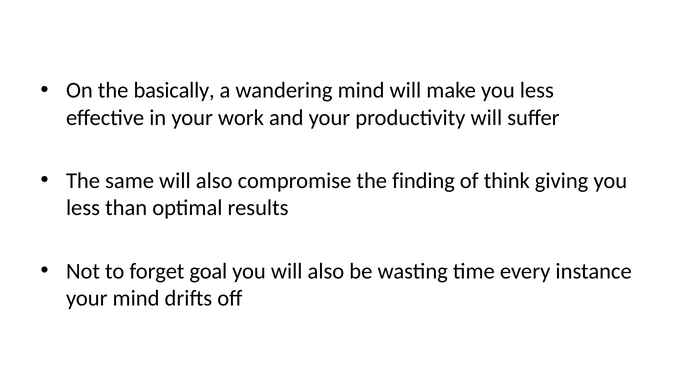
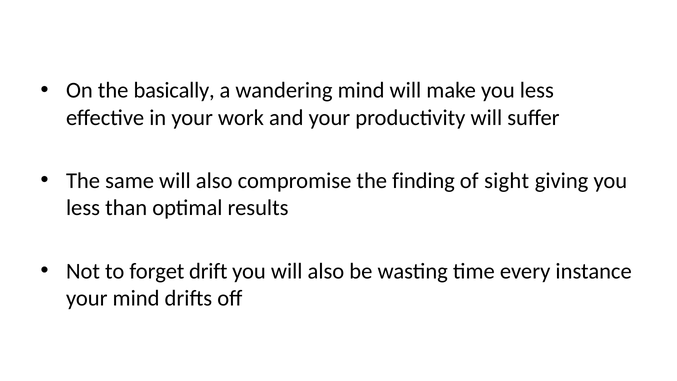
think: think -> sight
goal: goal -> drift
